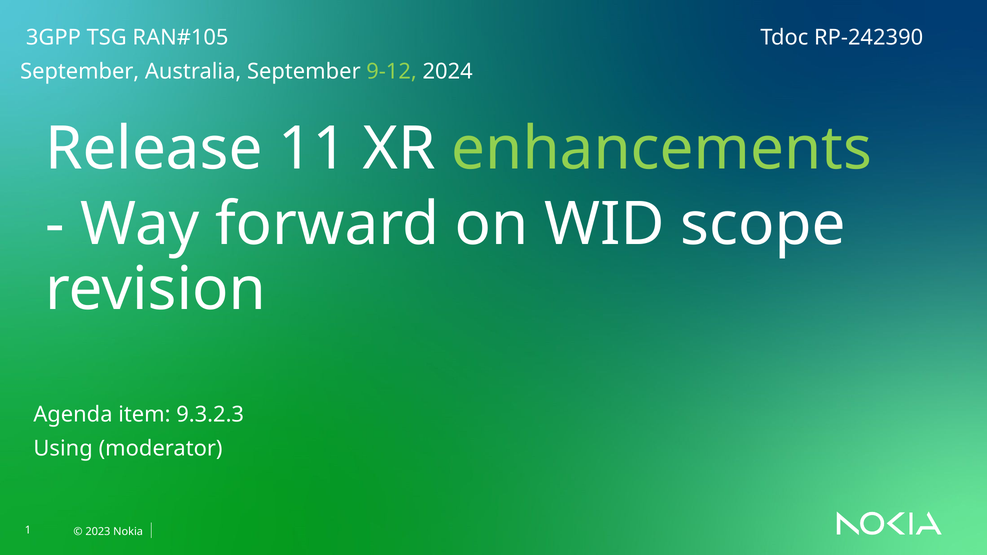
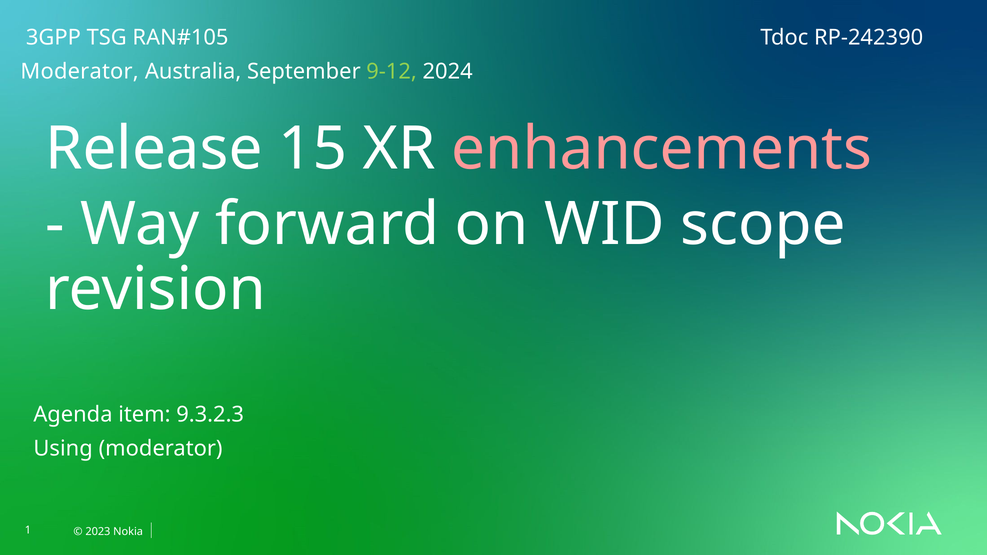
September at (80, 71): September -> Moderator
11: 11 -> 15
enhancements colour: light green -> pink
